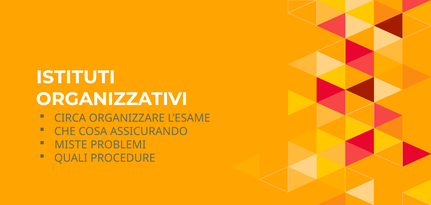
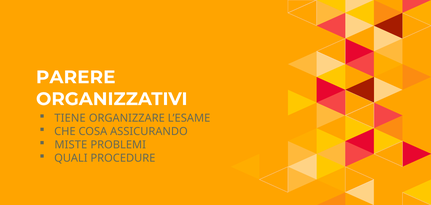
ISTITUTI: ISTITUTI -> PARERE
CIRCA: CIRCA -> TIENE
